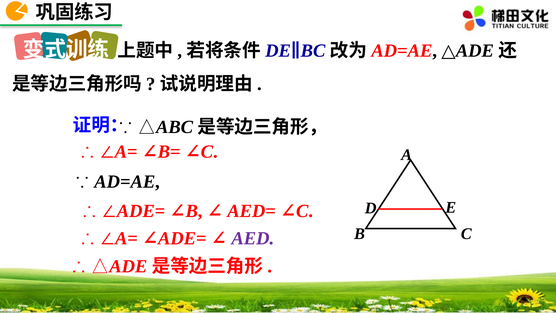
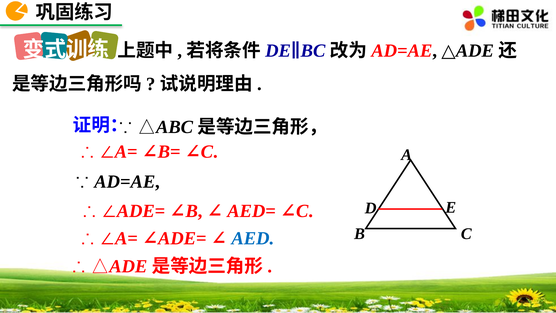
AED colour: purple -> blue
